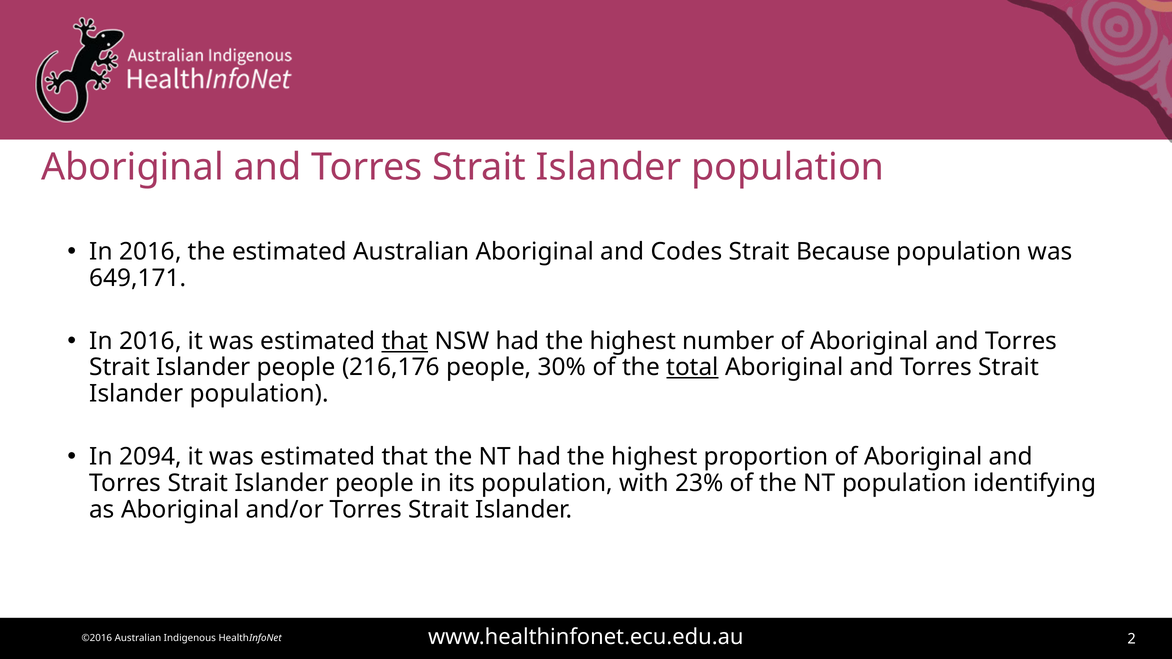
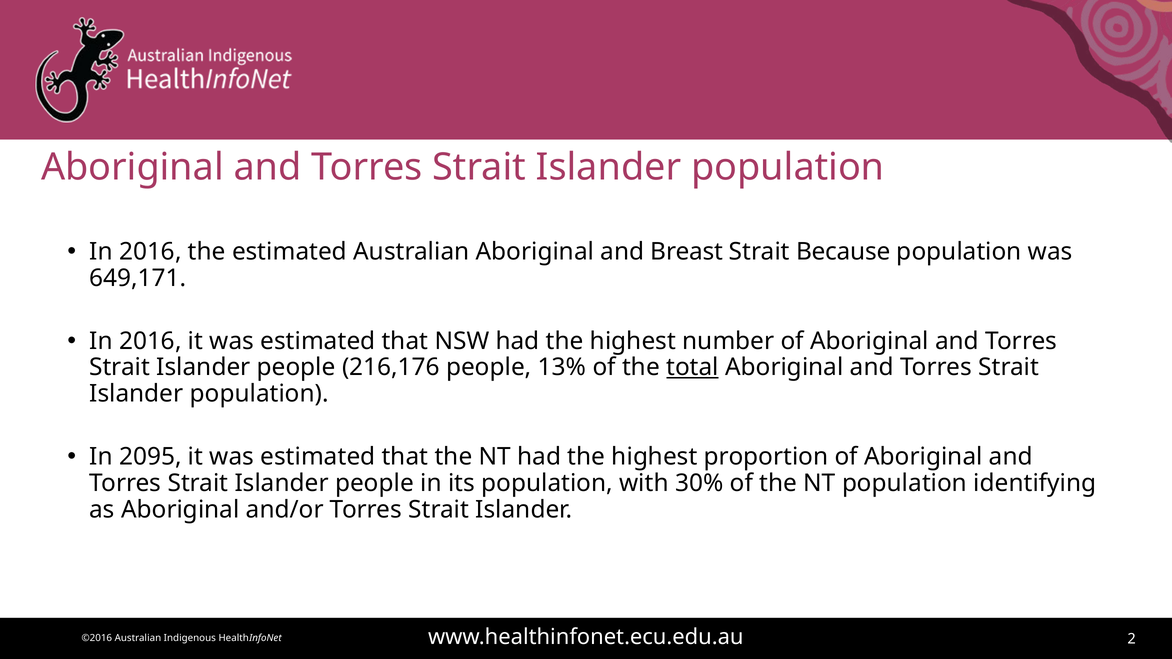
Codes: Codes -> Breast
that at (405, 341) underline: present -> none
30%: 30% -> 13%
2094: 2094 -> 2095
23%: 23% -> 30%
